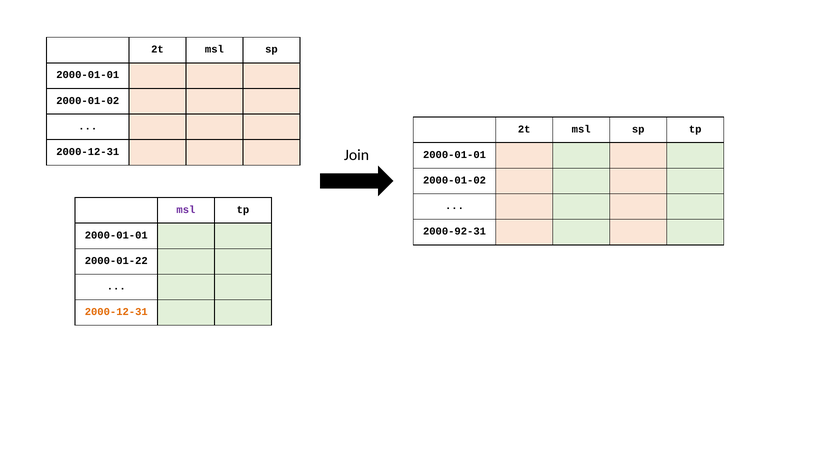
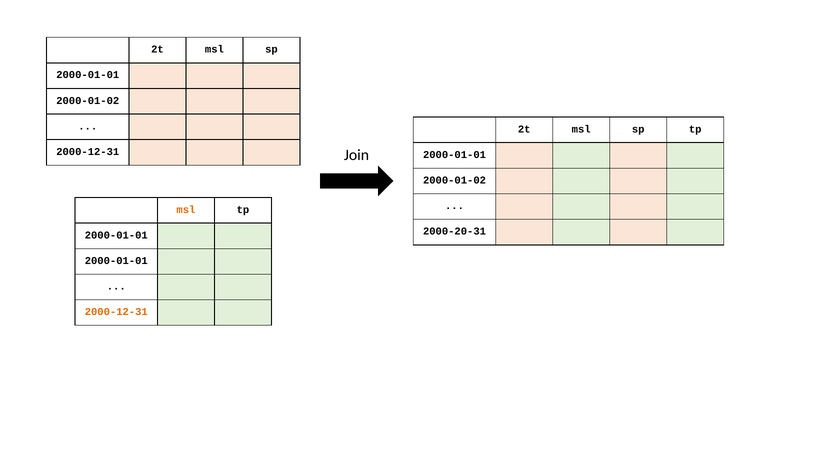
msl at (186, 209) colour: purple -> orange
2000-92-31: 2000-92-31 -> 2000-20-31
2000-01-22 at (116, 260): 2000-01-22 -> 2000-01-01
